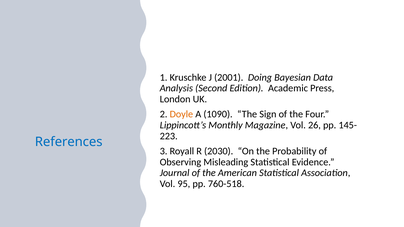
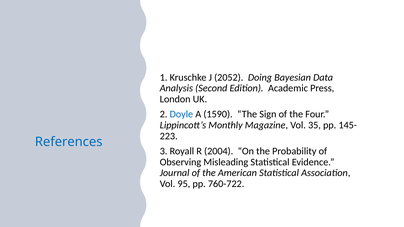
2001: 2001 -> 2052
Doyle colour: orange -> blue
1090: 1090 -> 1590
26: 26 -> 35
2030: 2030 -> 2004
760-518: 760-518 -> 760-722
